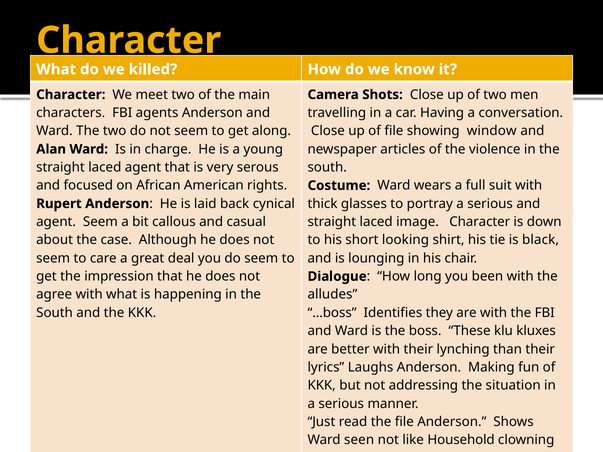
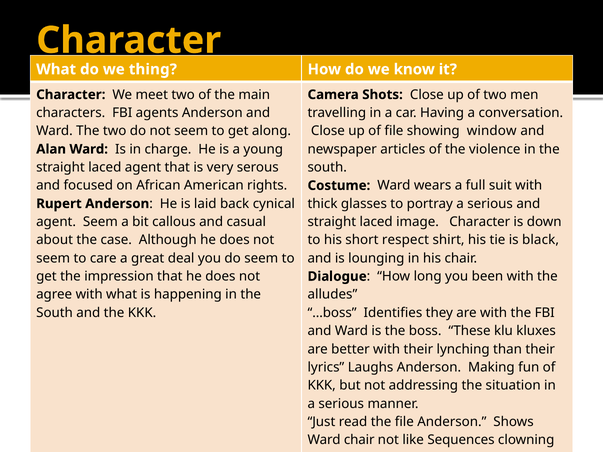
killed: killed -> thing
looking: looking -> respect
Ward seen: seen -> chair
Household: Household -> Sequences
